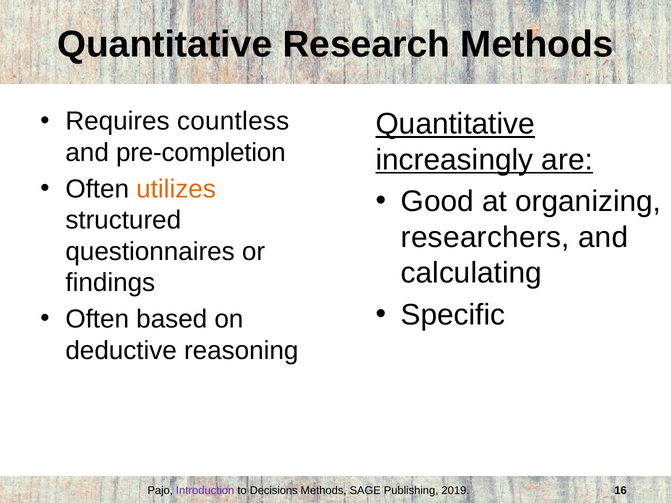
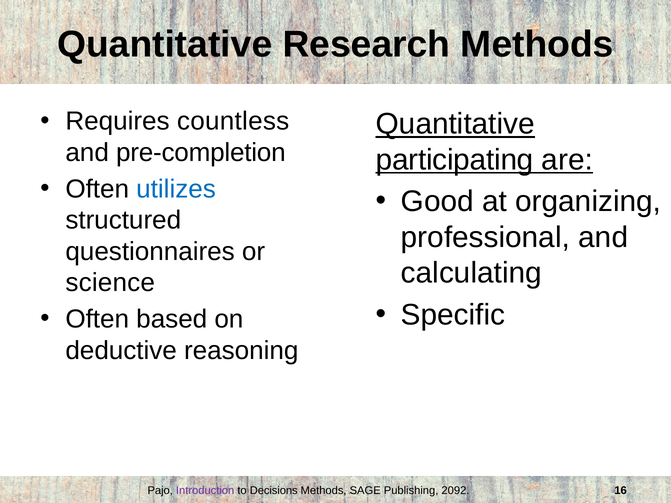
increasingly: increasingly -> participating
utilizes colour: orange -> blue
researchers: researchers -> professional
findings: findings -> science
2019: 2019 -> 2092
